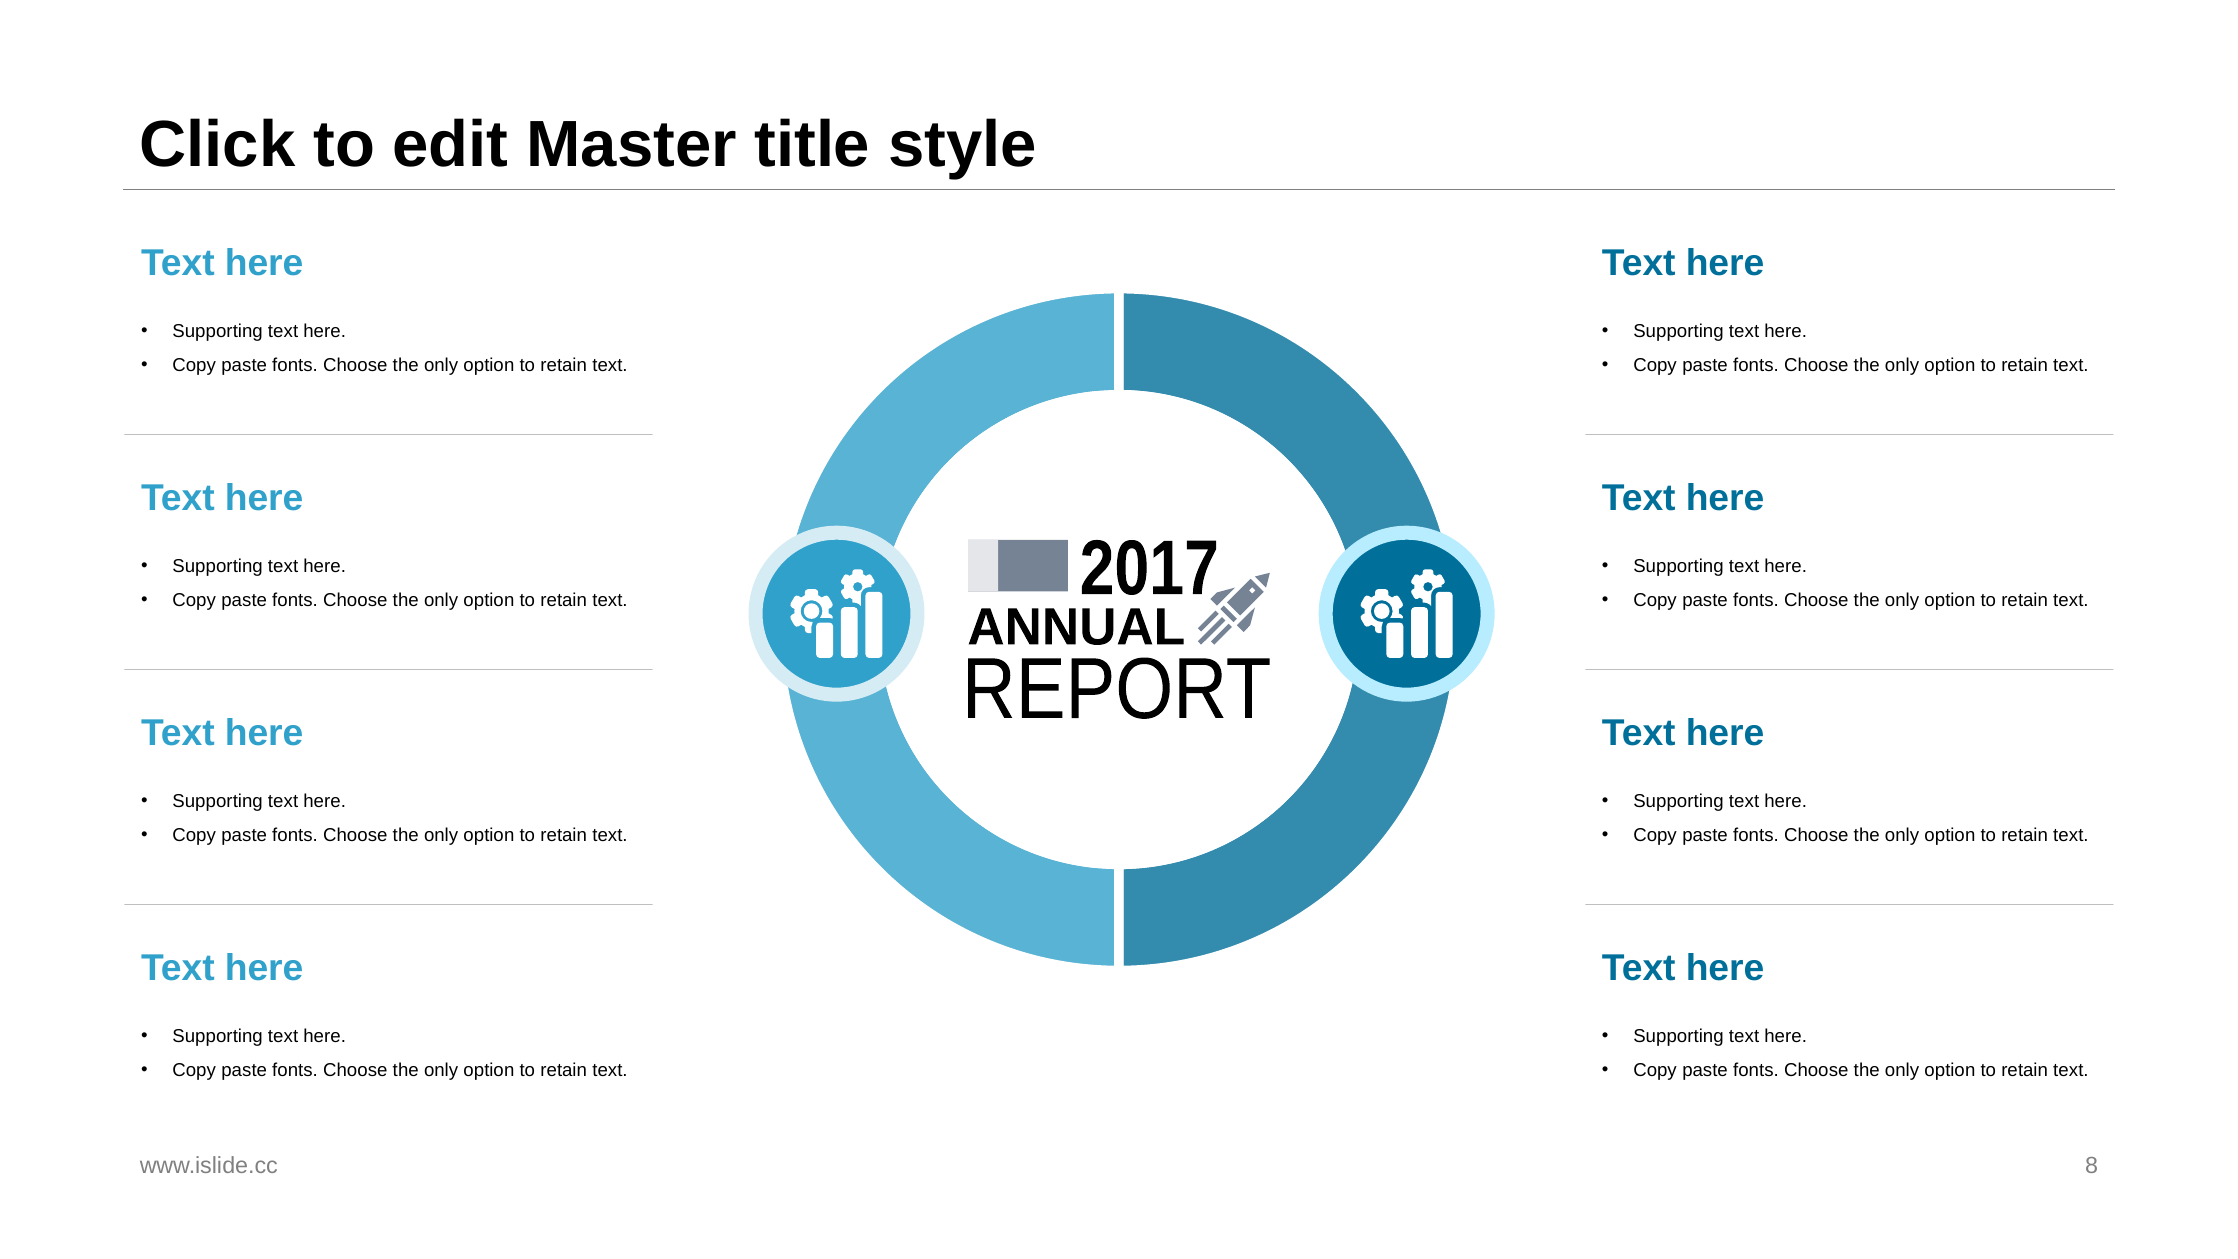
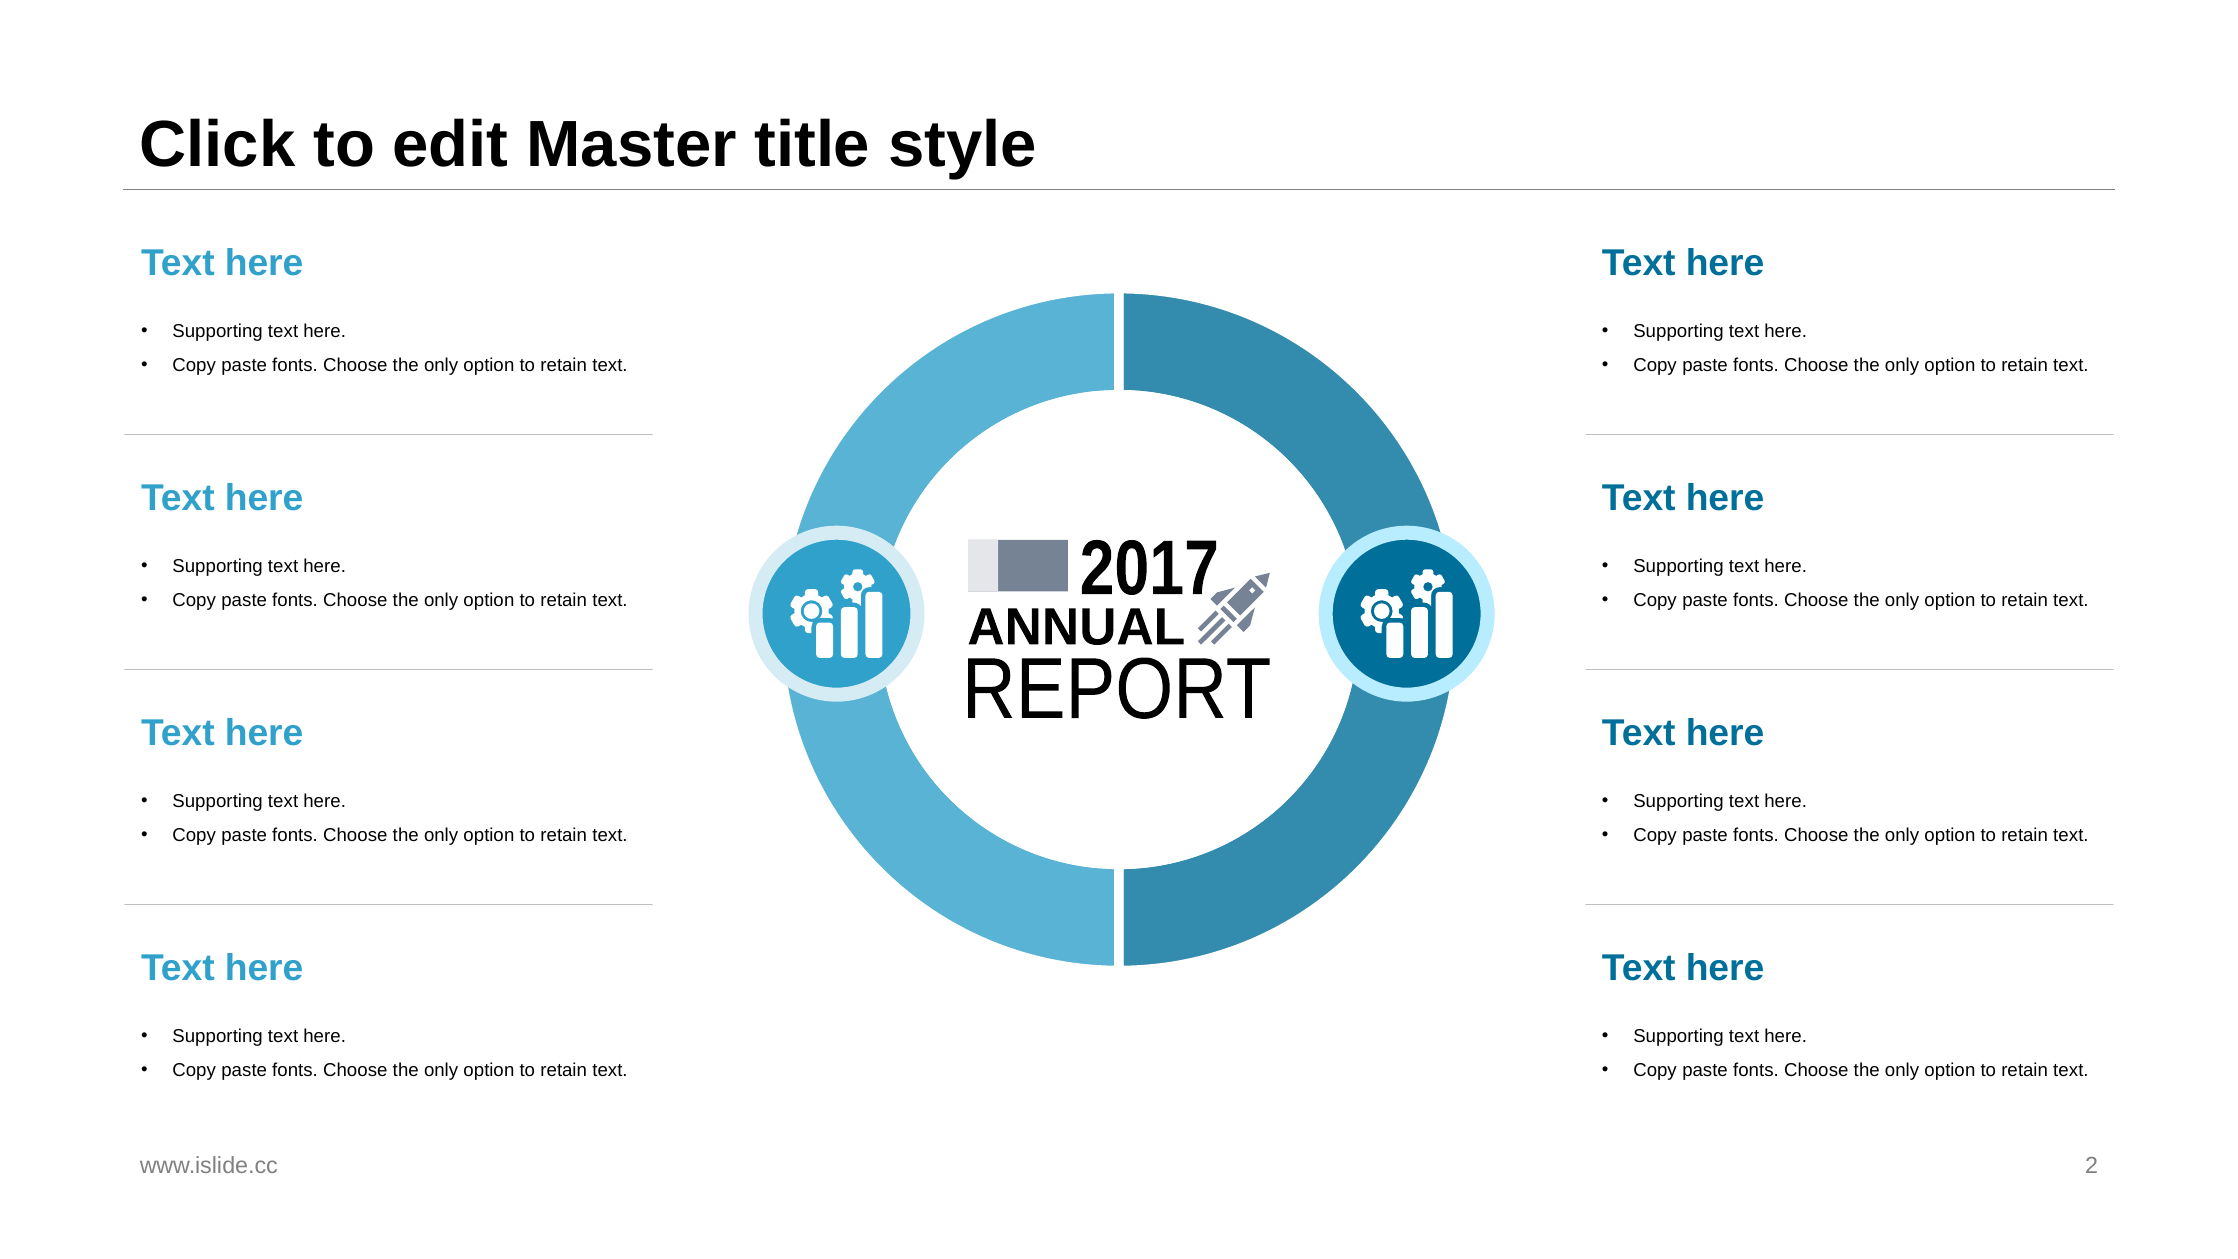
8: 8 -> 2
